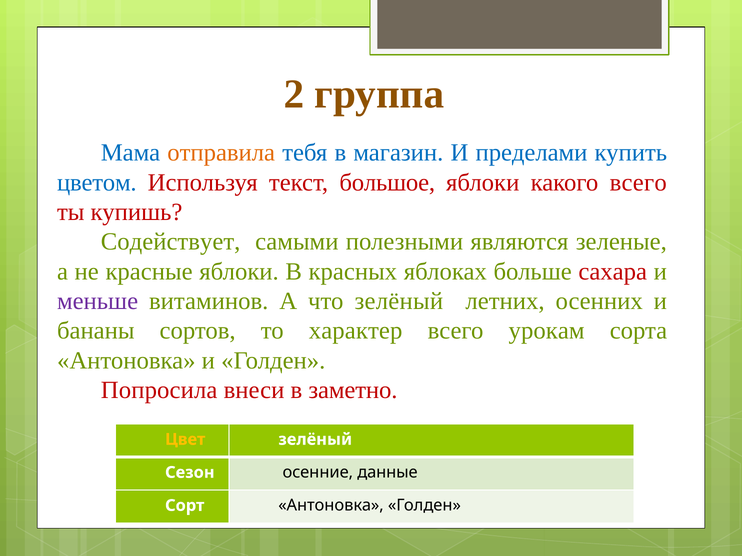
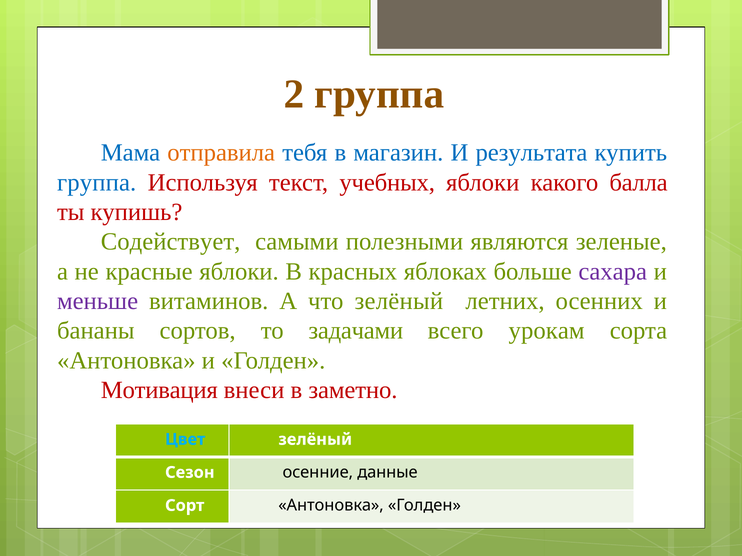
пределами: пределами -> результата
цветом at (97, 183): цветом -> группа
большое: большое -> учебных
какого всего: всего -> балла
сахара colour: red -> purple
характер: характер -> задачами
Попросила: Попросила -> Мотивация
Цвет colour: yellow -> light blue
